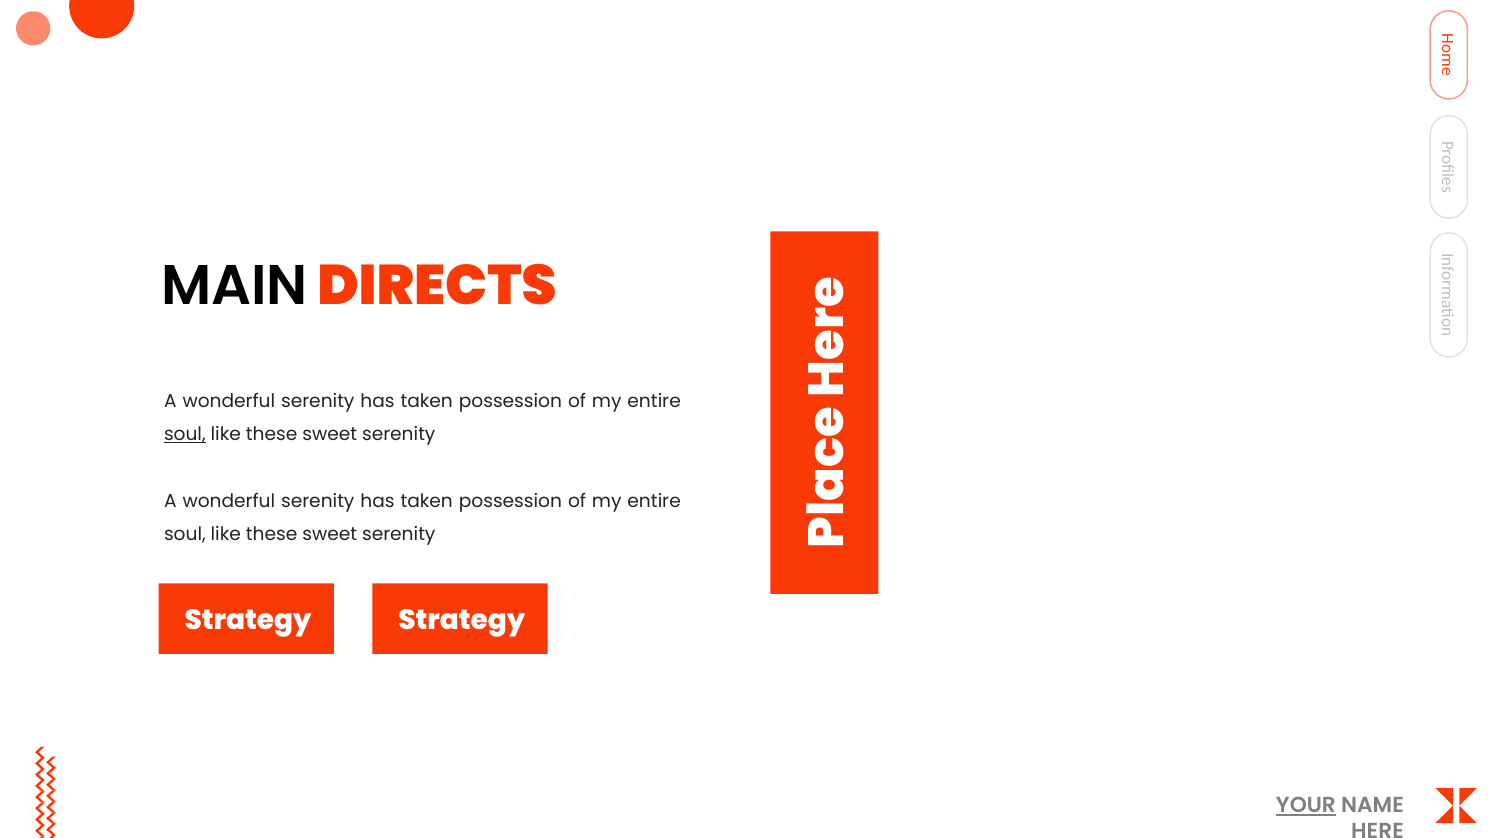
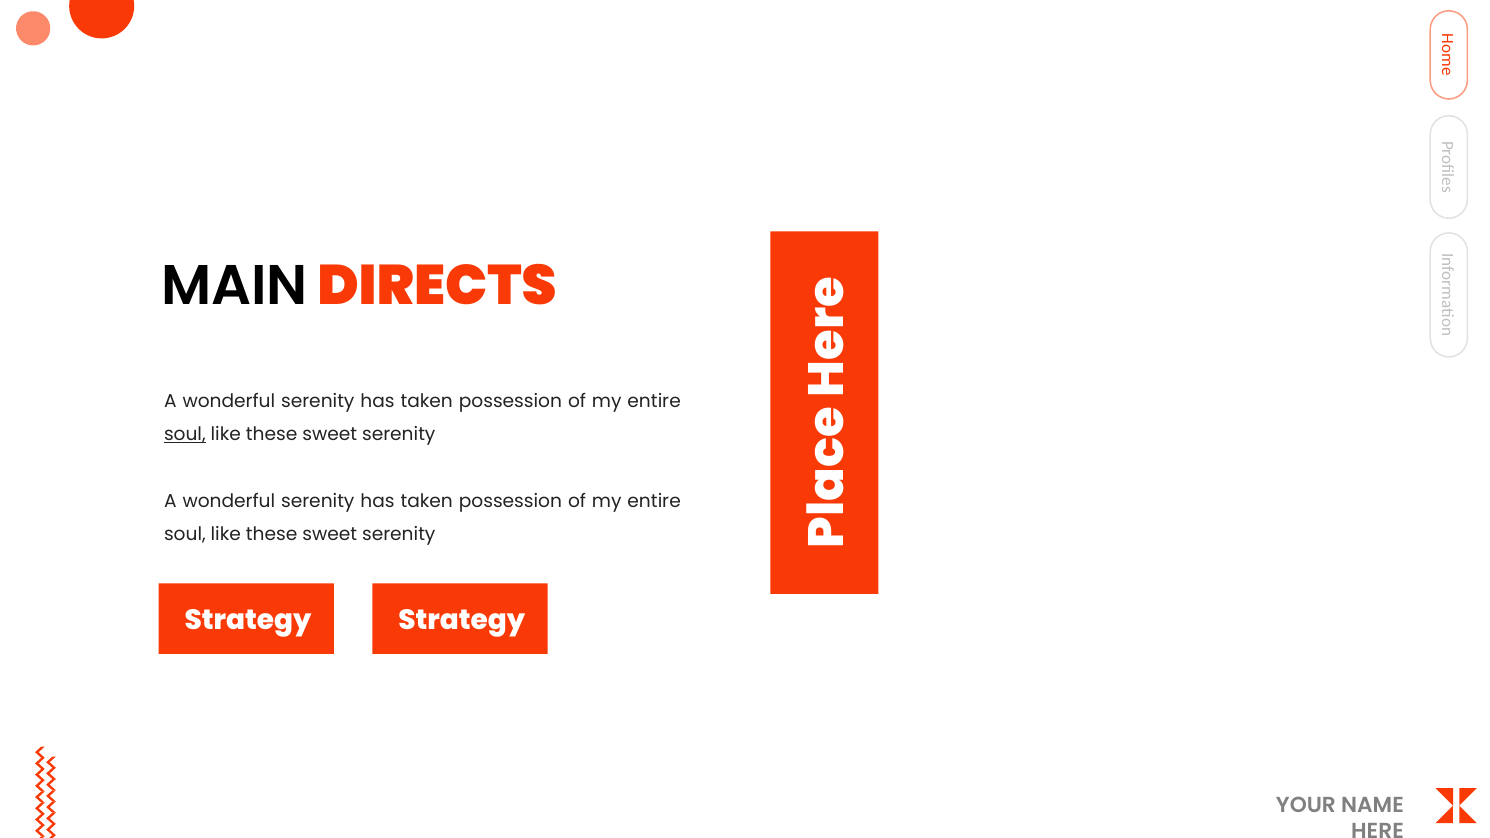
YOUR underline: present -> none
